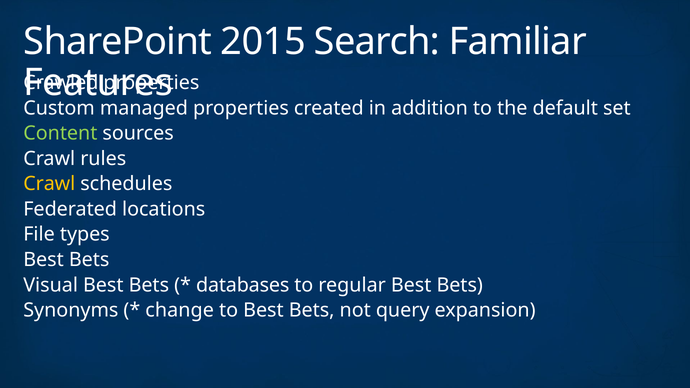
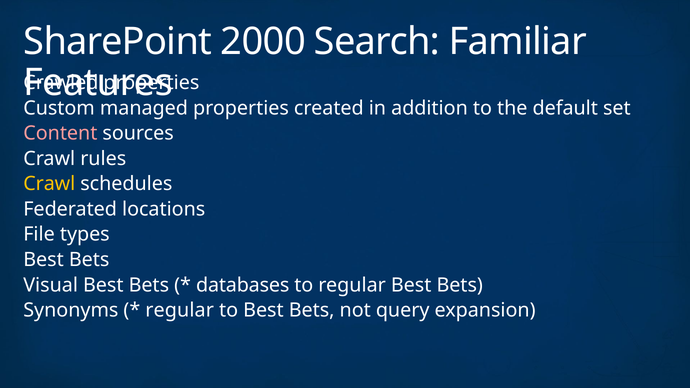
2015: 2015 -> 2000
Content colour: light green -> pink
change at (180, 310): change -> regular
